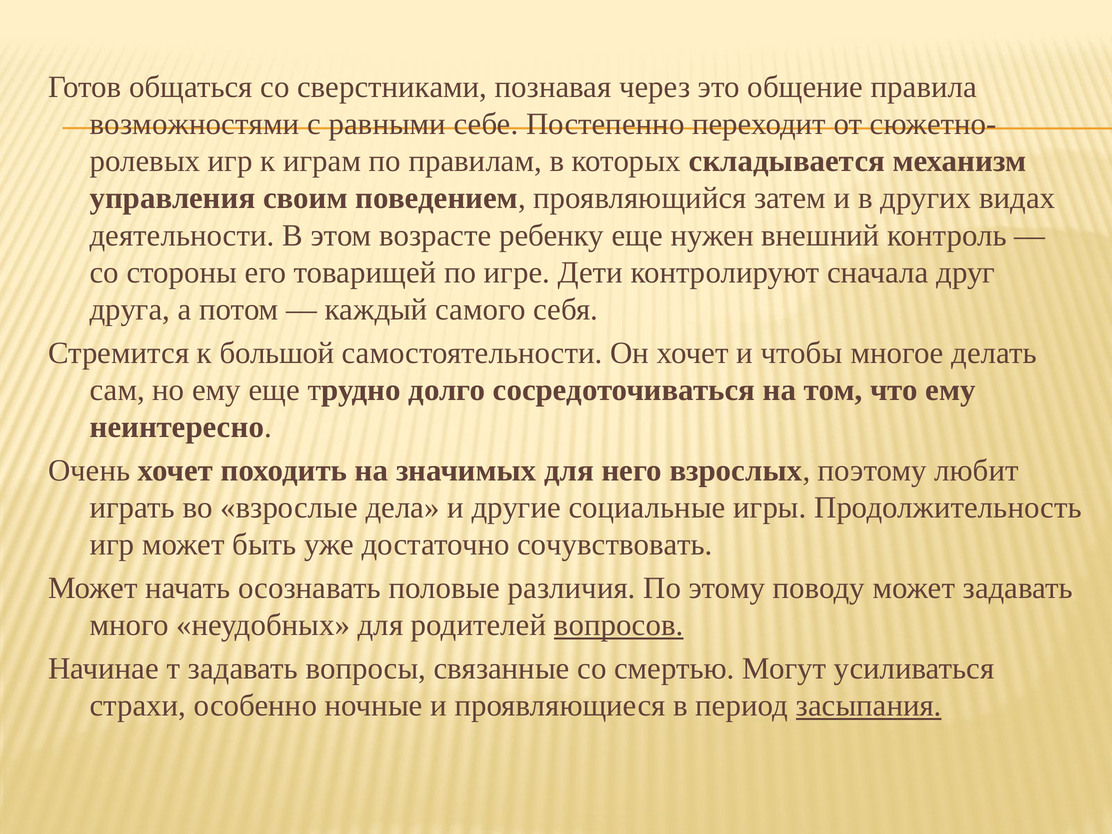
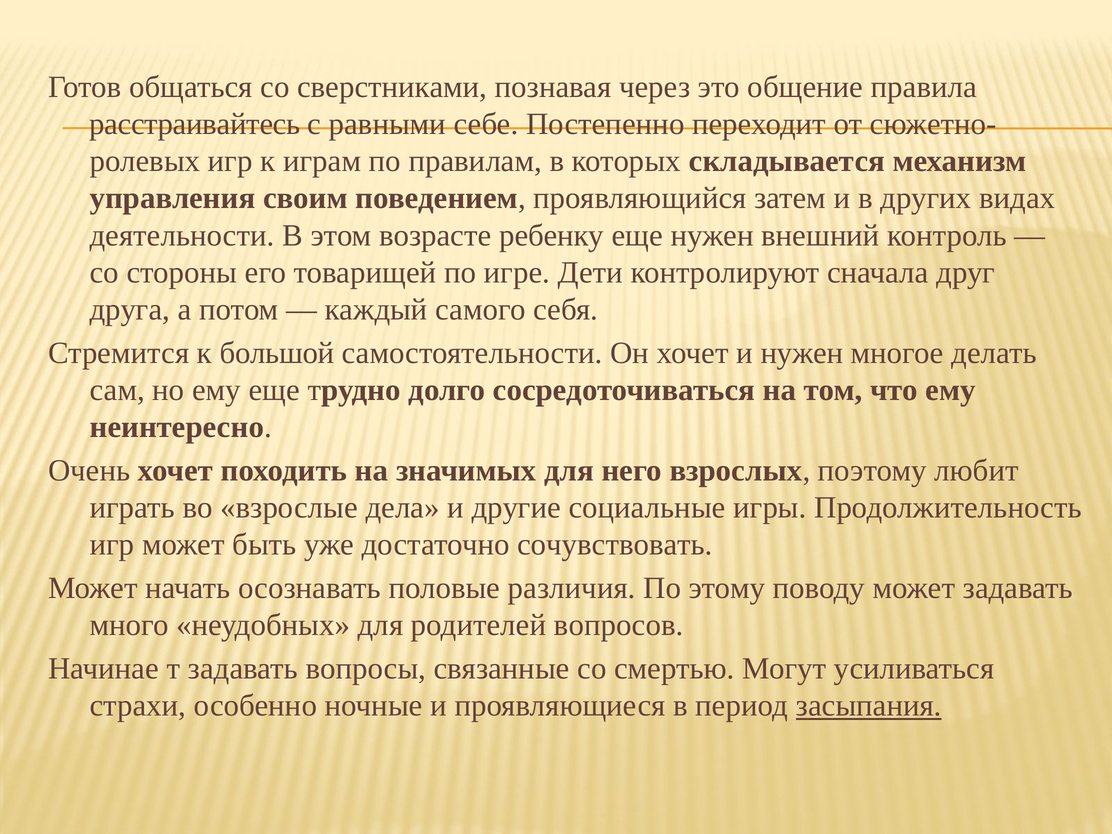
возможностями: возможностями -> расстраивайтесь
и чтобы: чтобы -> нужен
вопросов underline: present -> none
